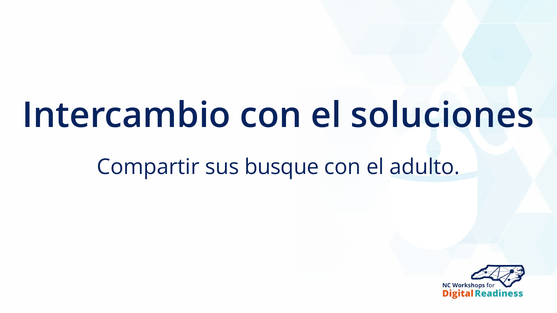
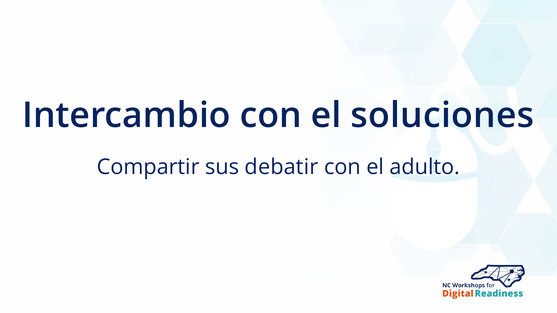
busque: busque -> debatir
